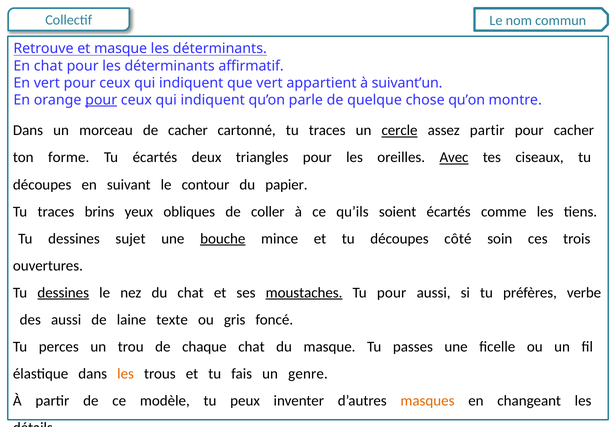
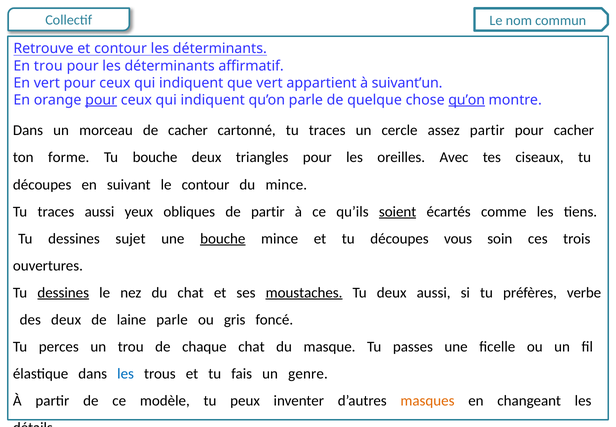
et masque: masque -> contour
En chat: chat -> trou
qu’on at (467, 100) underline: none -> present
cercle underline: present -> none
Tu écartés: écartés -> bouche
Avec underline: present -> none
du papier: papier -> mince
traces brins: brins -> aussi
de coller: coller -> partir
soient underline: none -> present
côté: côté -> vous
Tu pour: pour -> deux
des aussi: aussi -> deux
laine texte: texte -> parle
les at (126, 373) colour: orange -> blue
